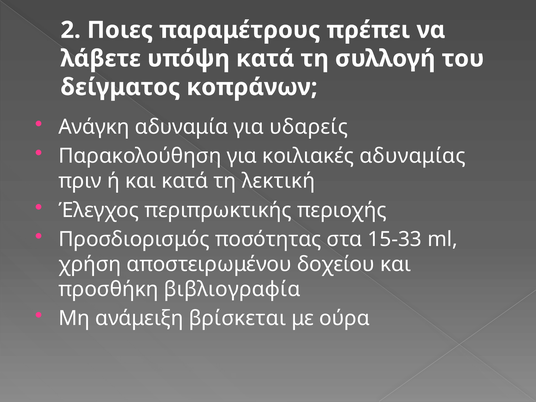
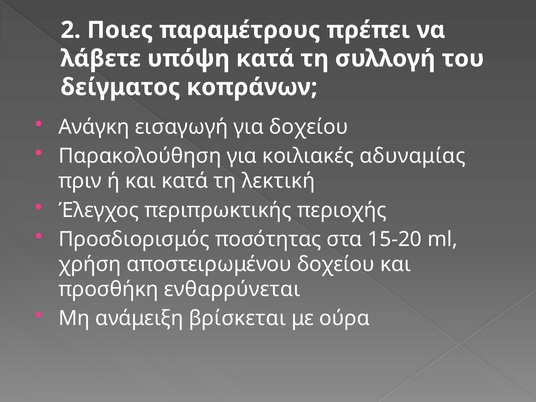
αδυναμία: αδυναμία -> εισαγωγή
για υδαρείς: υδαρείς -> δοχείου
15-33: 15-33 -> 15-20
βιβλιογραφία: βιβλιογραφία -> ενθαρρύνεται
